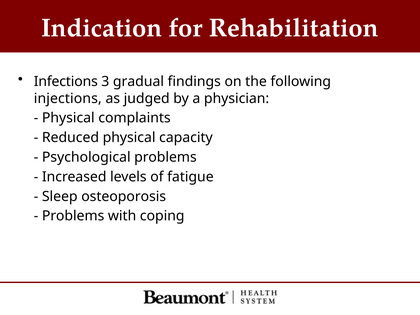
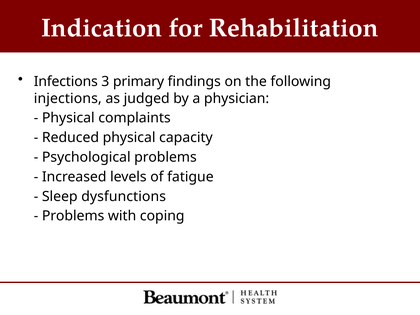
gradual: gradual -> primary
osteoporosis: osteoporosis -> dysfunctions
